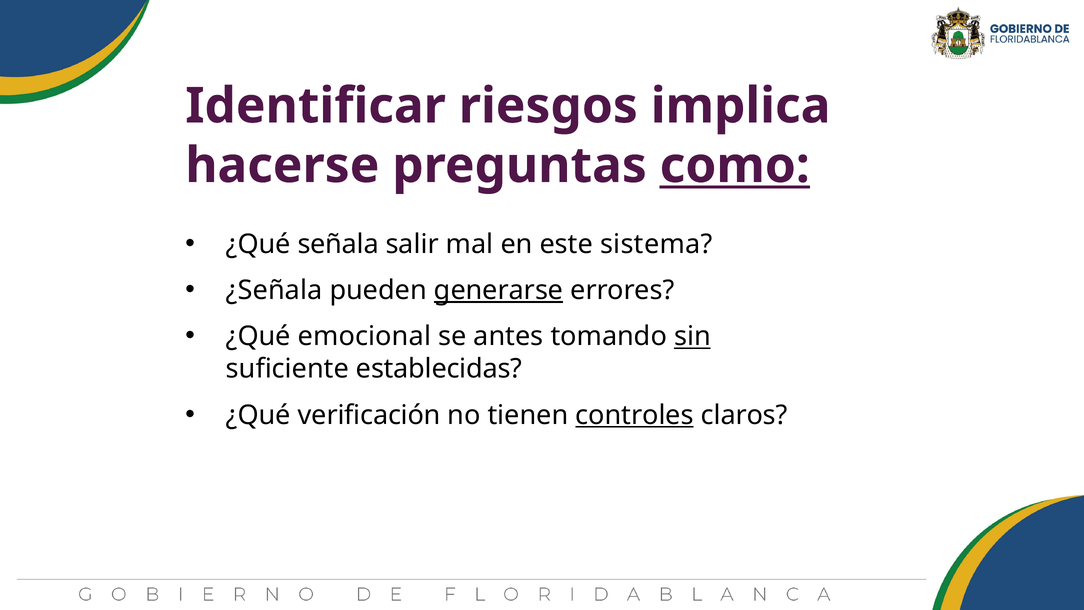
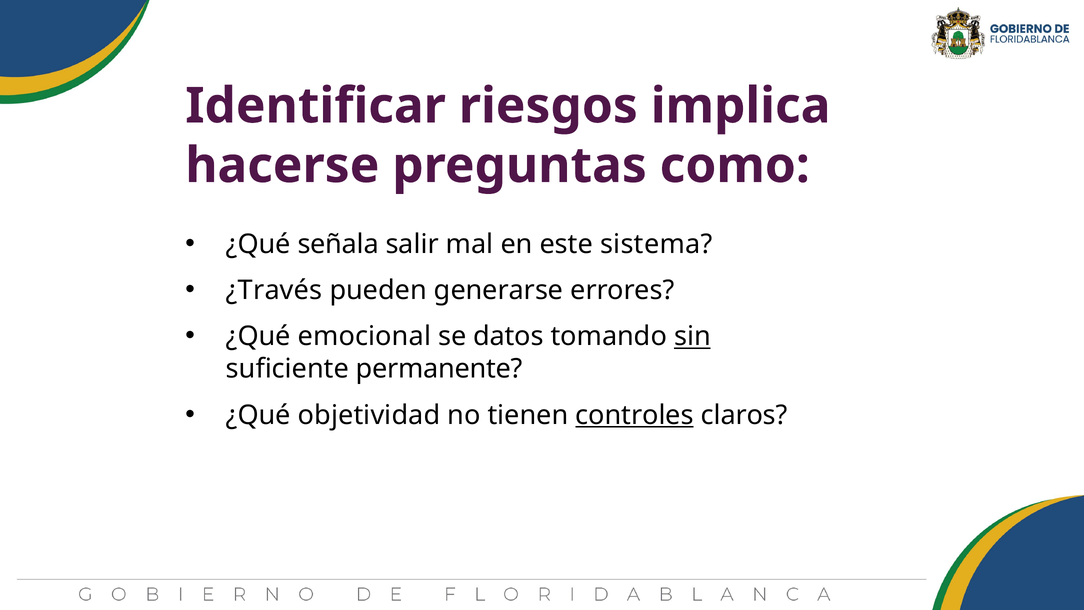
como underline: present -> none
¿Señala: ¿Señala -> ¿Través
generarse underline: present -> none
antes: antes -> datos
establecidas: establecidas -> permanente
verificación: verificación -> objetividad
